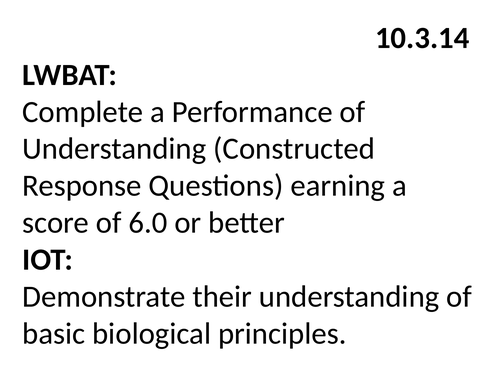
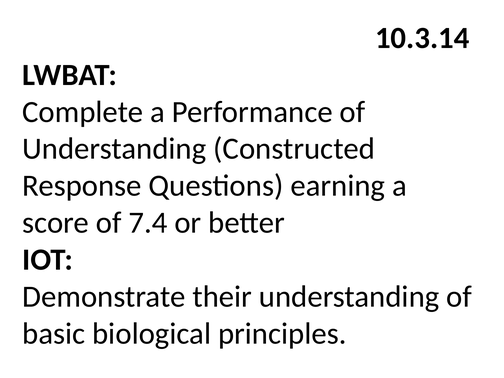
6.0: 6.0 -> 7.4
